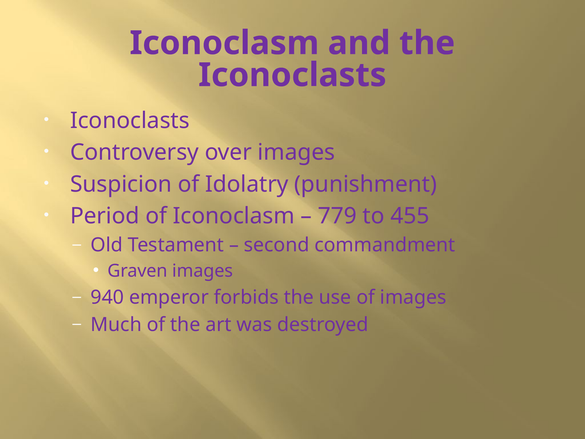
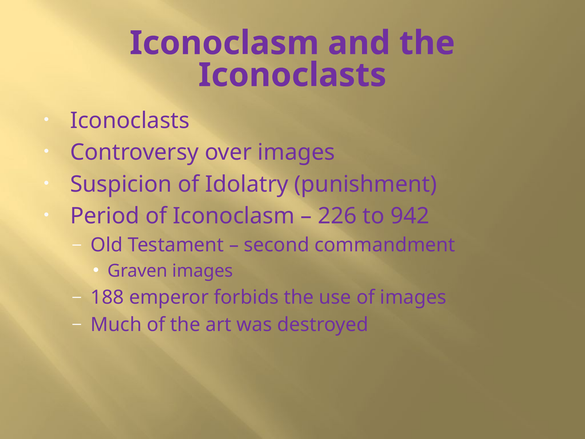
779: 779 -> 226
455: 455 -> 942
940: 940 -> 188
